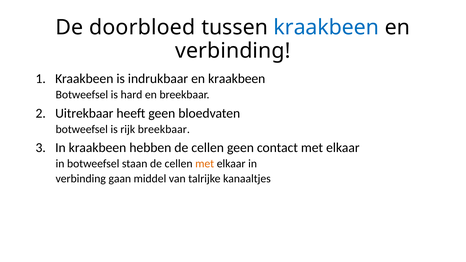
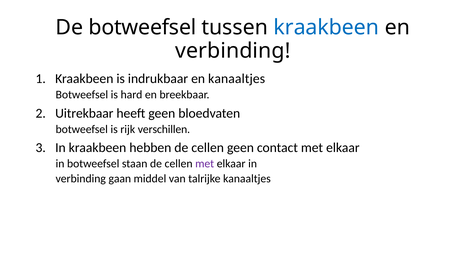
De doorbloed: doorbloed -> botweefsel
en kraakbeen: kraakbeen -> kanaaltjes
rijk breekbaar: breekbaar -> verschillen
met at (205, 164) colour: orange -> purple
